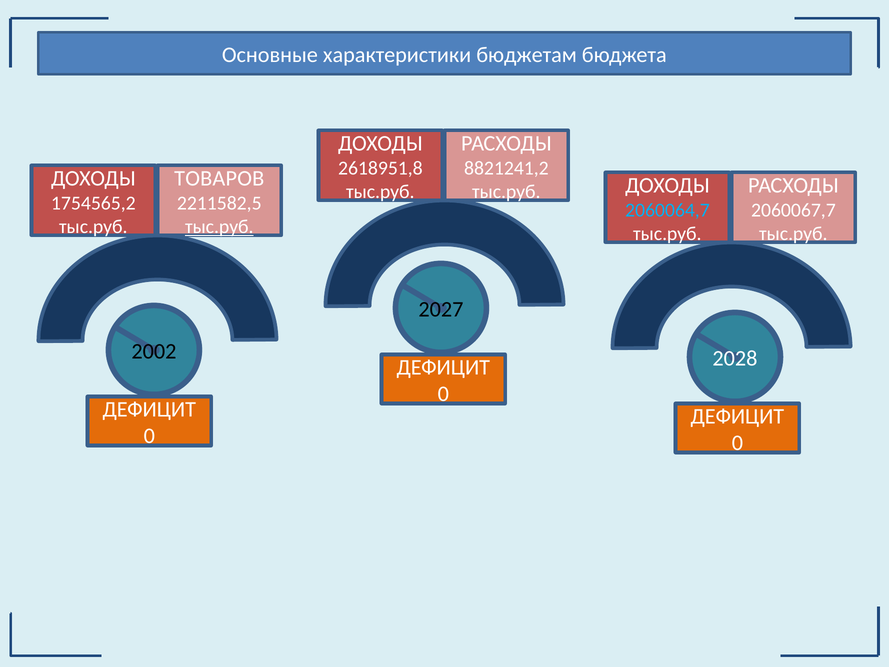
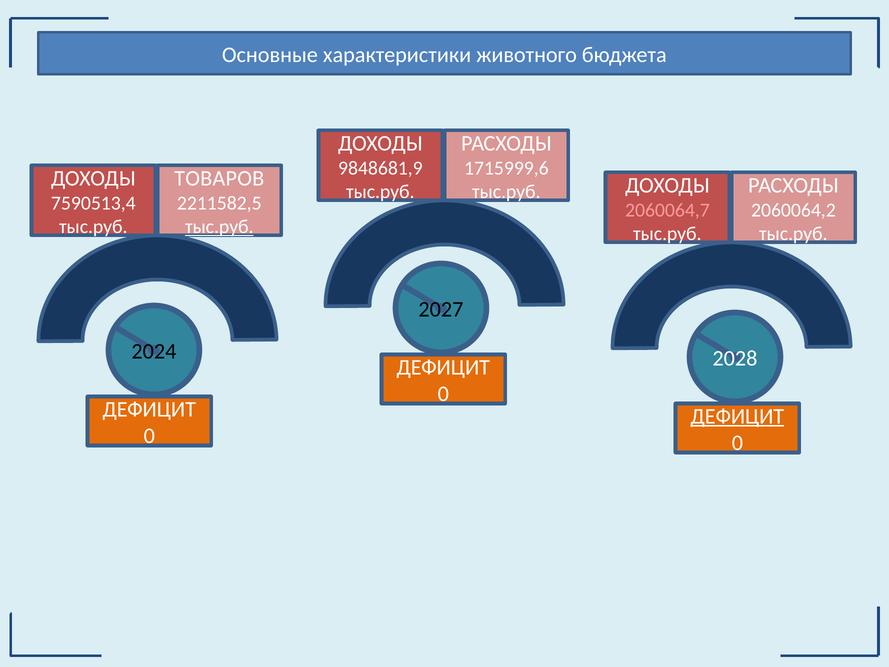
бюджетам: бюджетам -> животного
2618951,8: 2618951,8 -> 9848681,9
8821241,2: 8821241,2 -> 1715999,6
1754565,2: 1754565,2 -> 7590513,4
2060064,7 colour: light blue -> pink
2060067,7: 2060067,7 -> 2060064,2
2002: 2002 -> 2024
ДЕФИЦИТ at (737, 416) underline: none -> present
